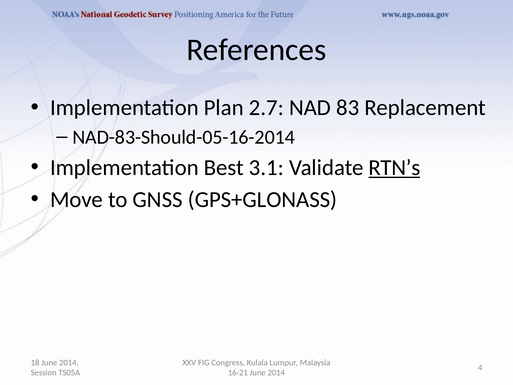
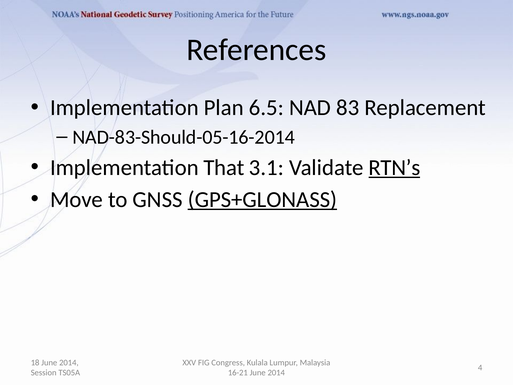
2.7: 2.7 -> 6.5
Best: Best -> That
GPS+GLONASS underline: none -> present
